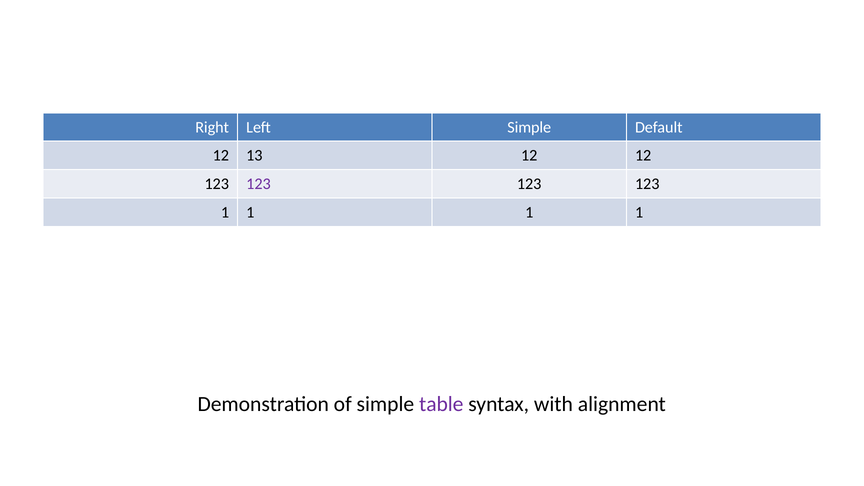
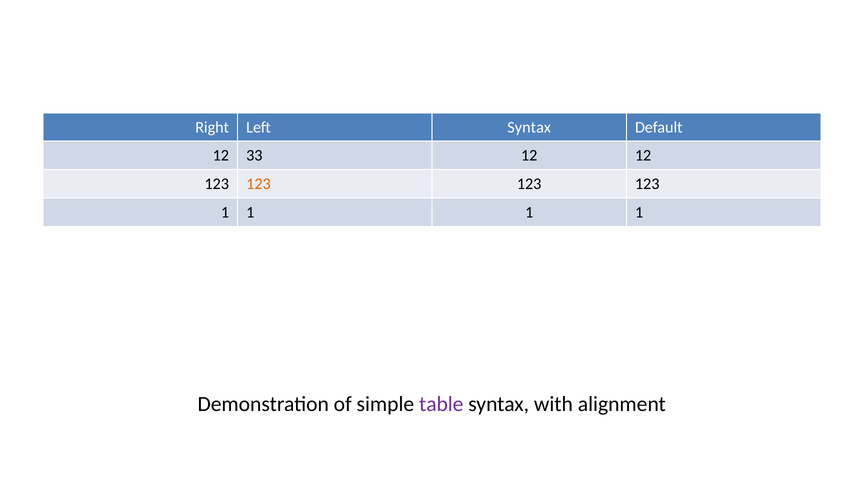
Left Simple: Simple -> Syntax
13: 13 -> 33
123 at (258, 184) colour: purple -> orange
